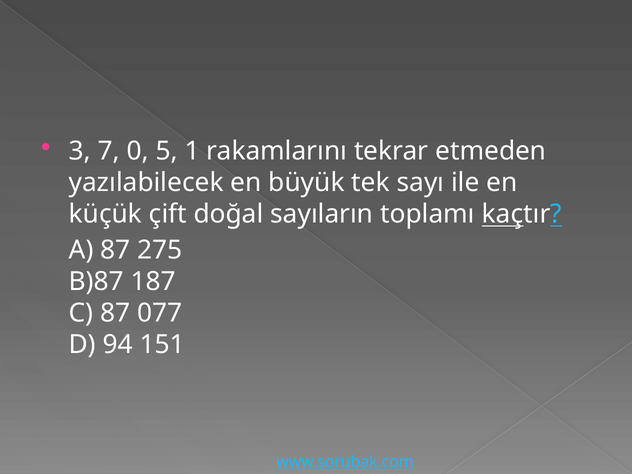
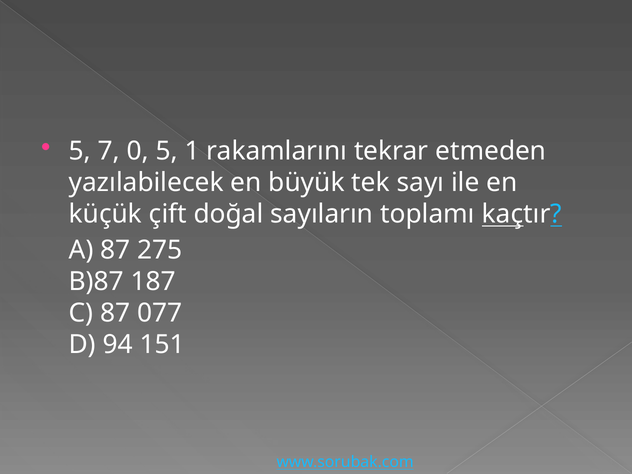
3 at (80, 151): 3 -> 5
